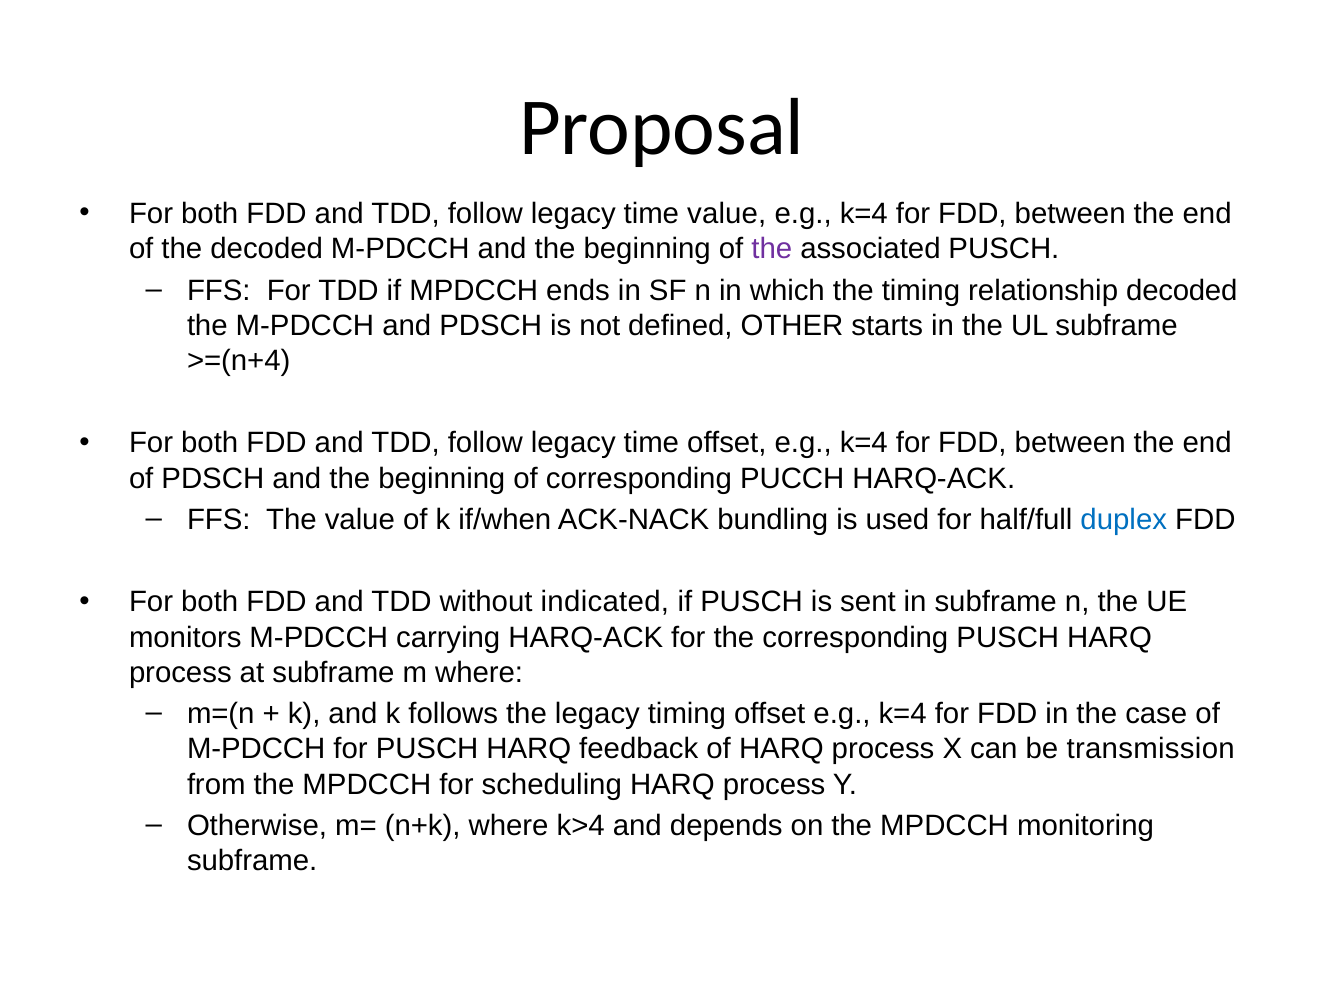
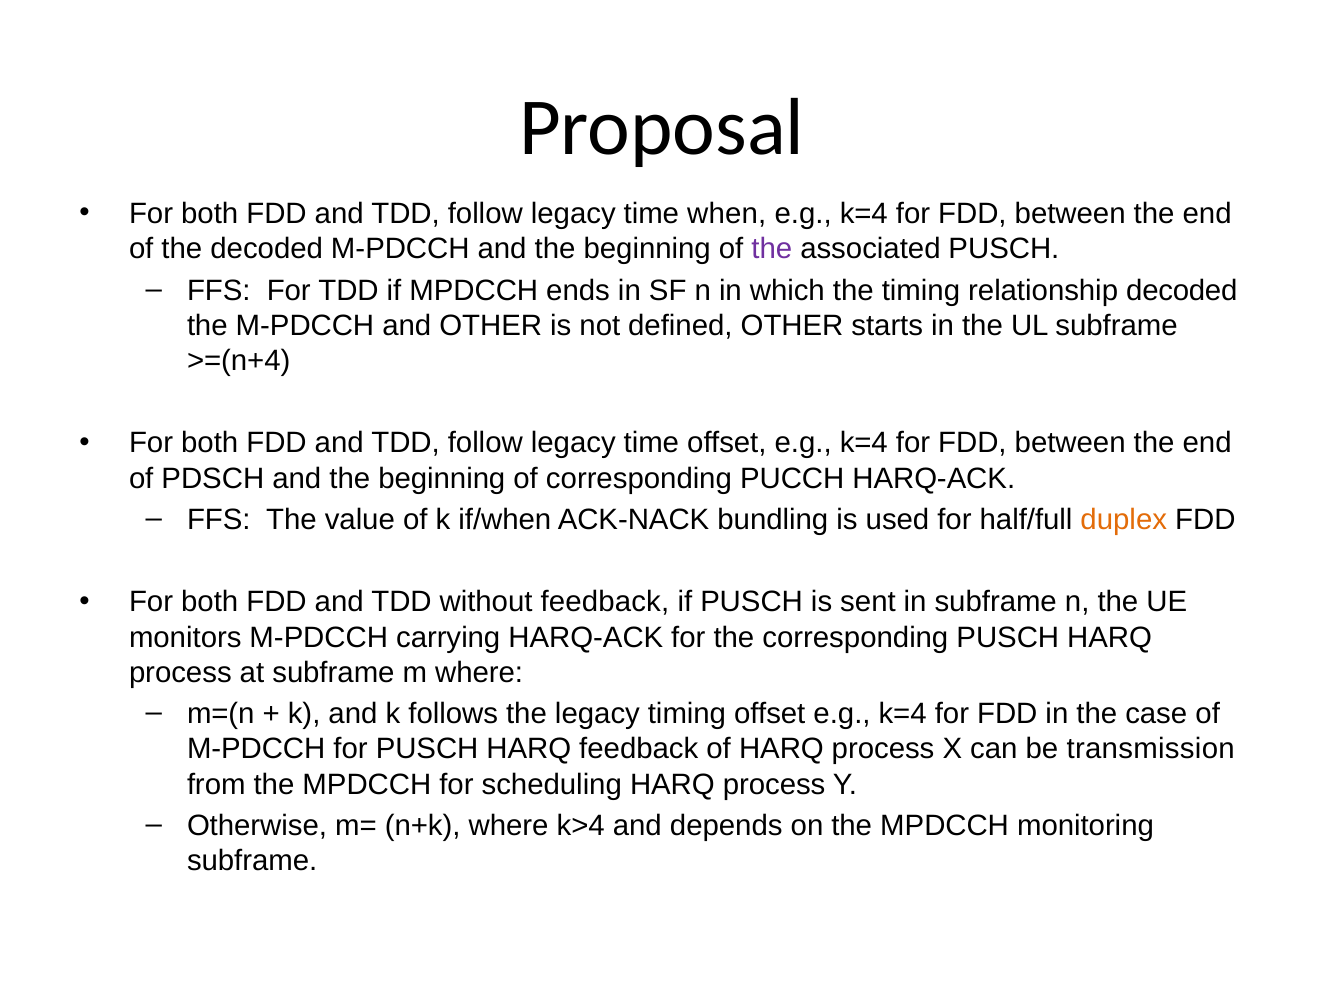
time value: value -> when
and PDSCH: PDSCH -> OTHER
duplex colour: blue -> orange
without indicated: indicated -> feedback
